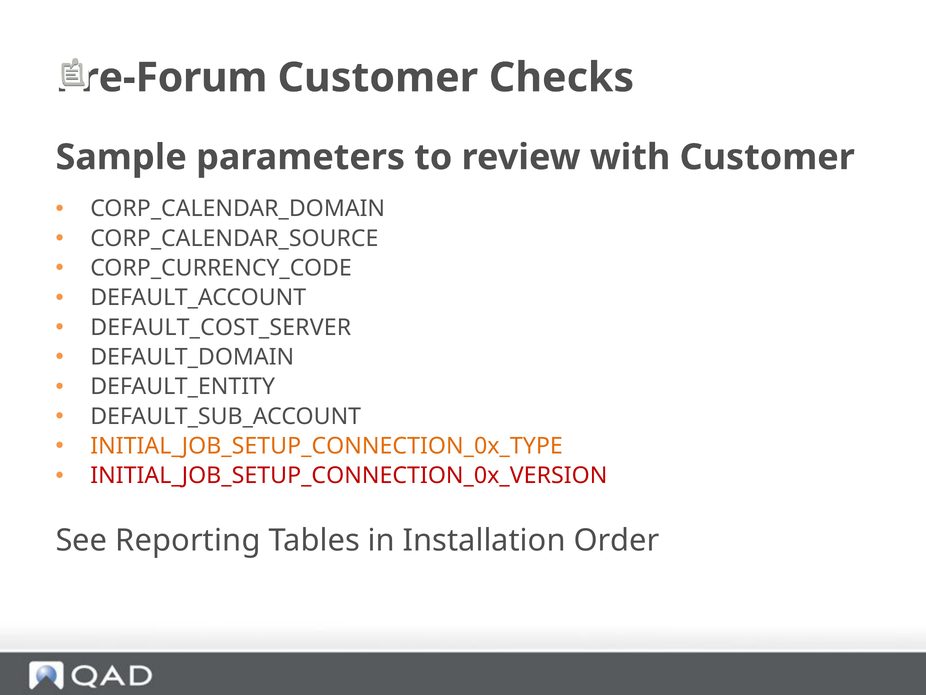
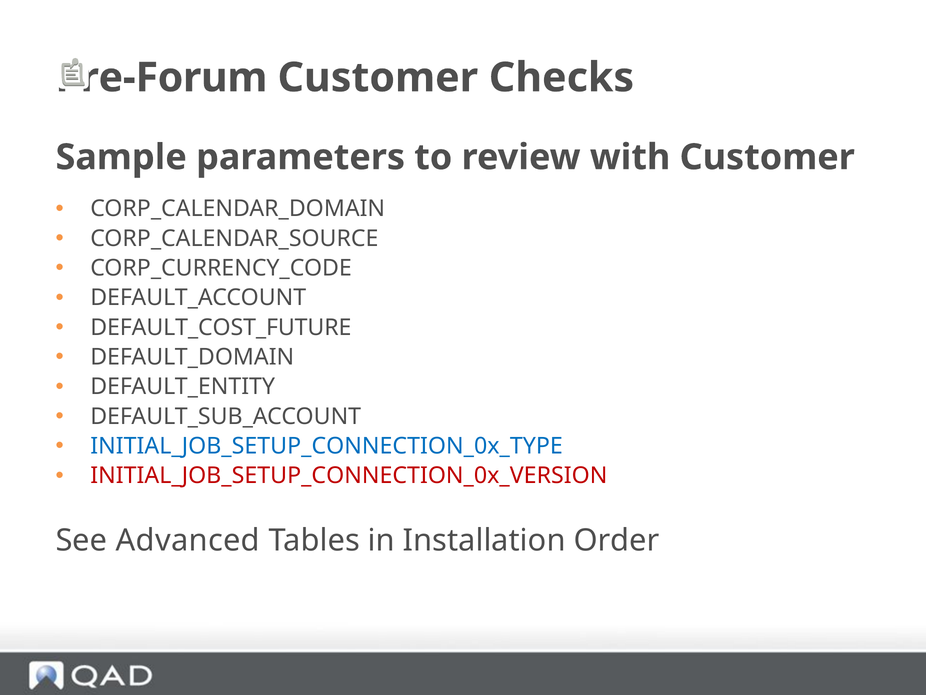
DEFAULT_COST_SERVER: DEFAULT_COST_SERVER -> DEFAULT_COST_FUTURE
INITIAL_JOB_SETUP_CONNECTION_0x_TYPE colour: orange -> blue
Reporting: Reporting -> Advanced
